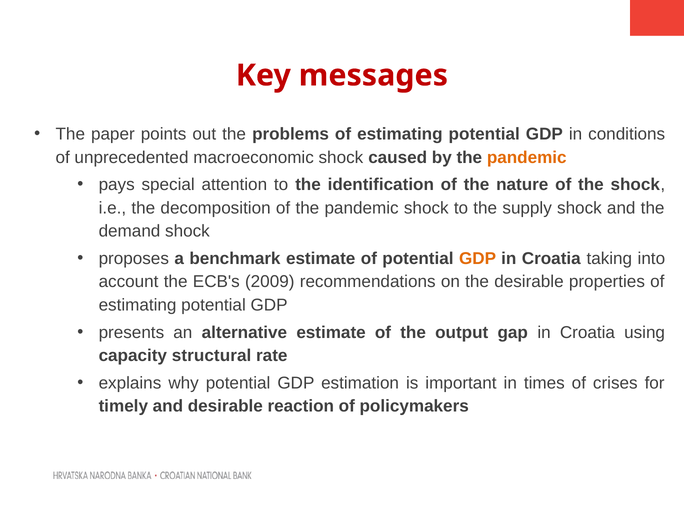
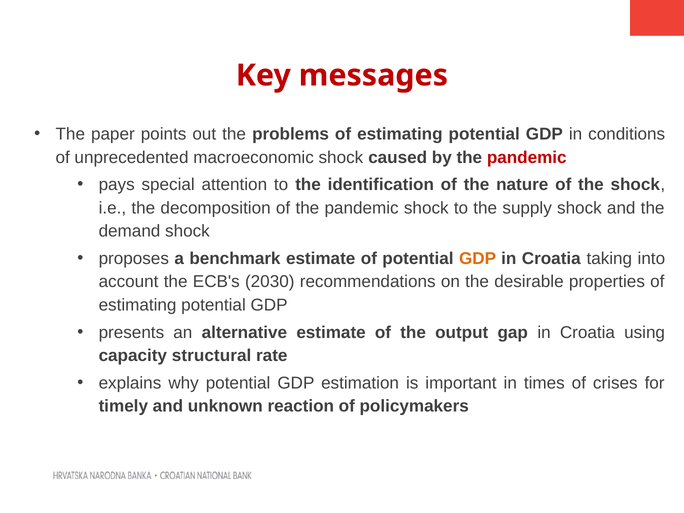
pandemic at (527, 157) colour: orange -> red
2009: 2009 -> 2030
and desirable: desirable -> unknown
